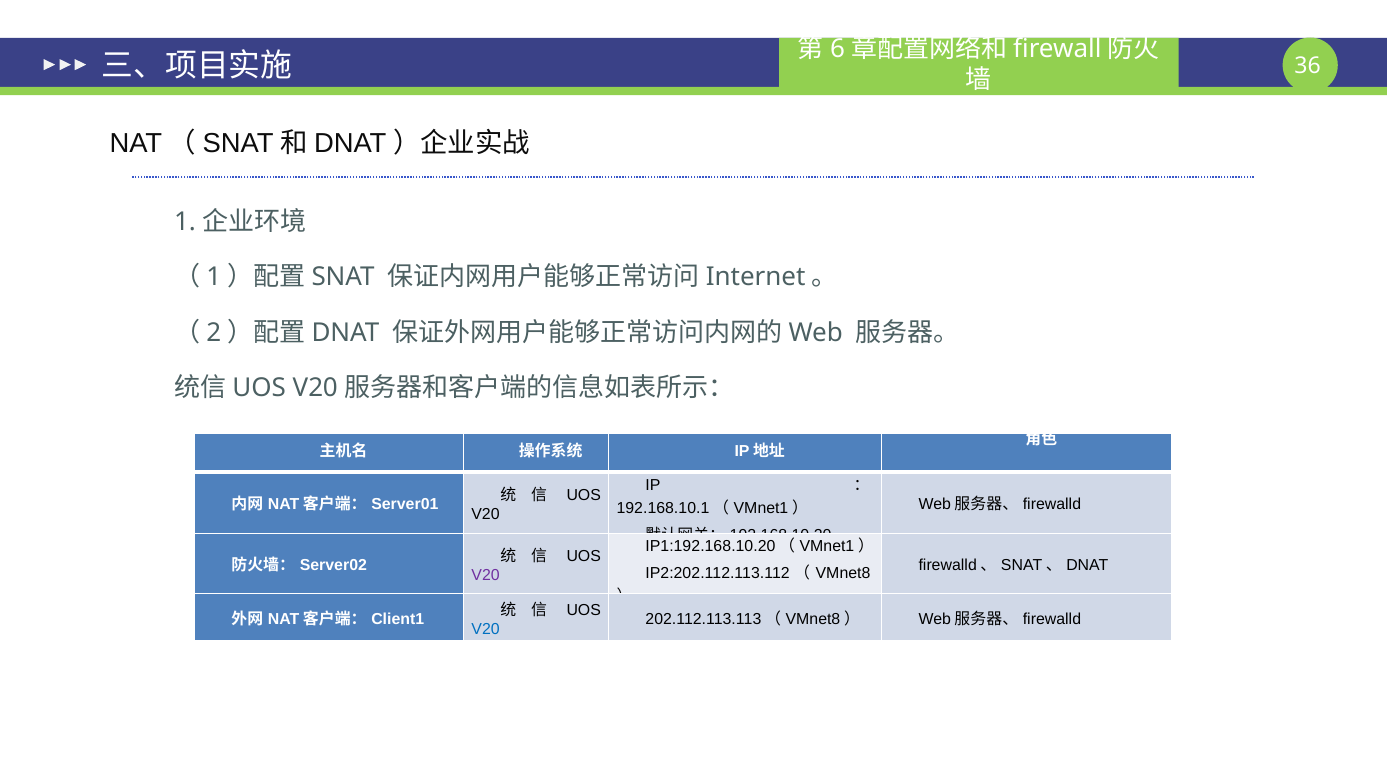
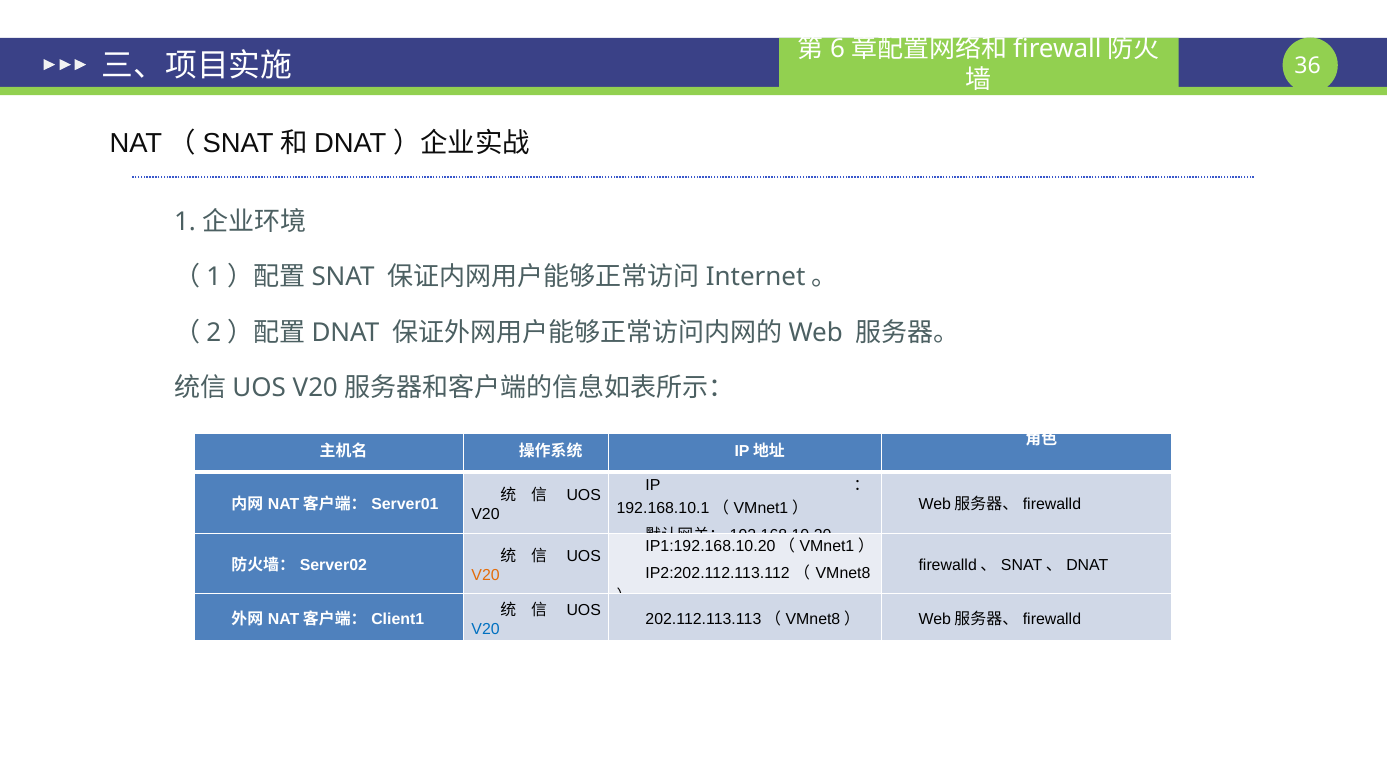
V20 at (486, 575) colour: purple -> orange
